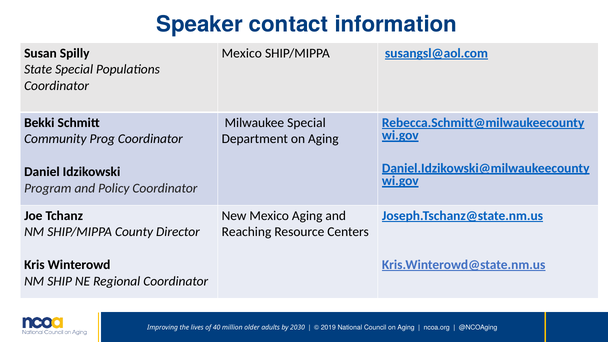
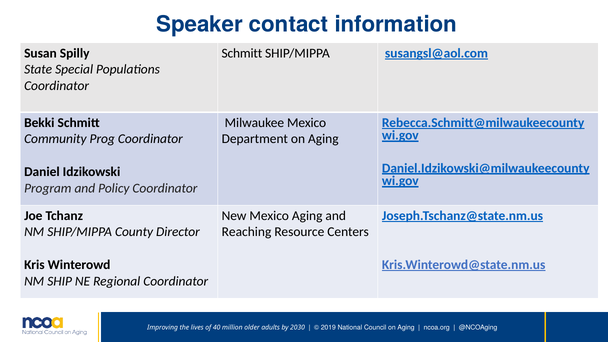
Mexico at (242, 53): Mexico -> Schmitt
Milwaukee Special: Special -> Mexico
